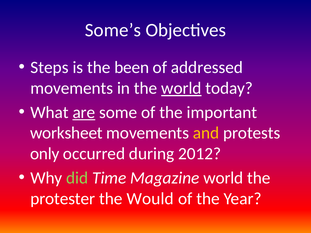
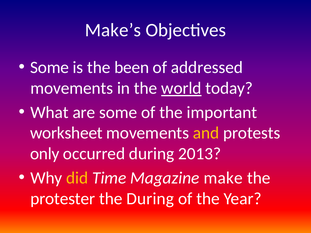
Some’s: Some’s -> Make’s
Steps at (49, 68): Steps -> Some
are underline: present -> none
2012: 2012 -> 2013
did colour: light green -> yellow
Magazine world: world -> make
the Would: Would -> During
